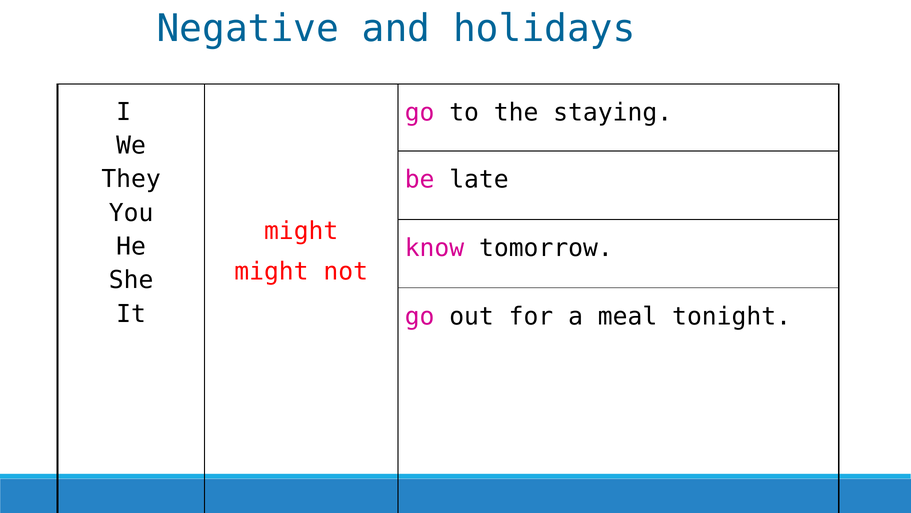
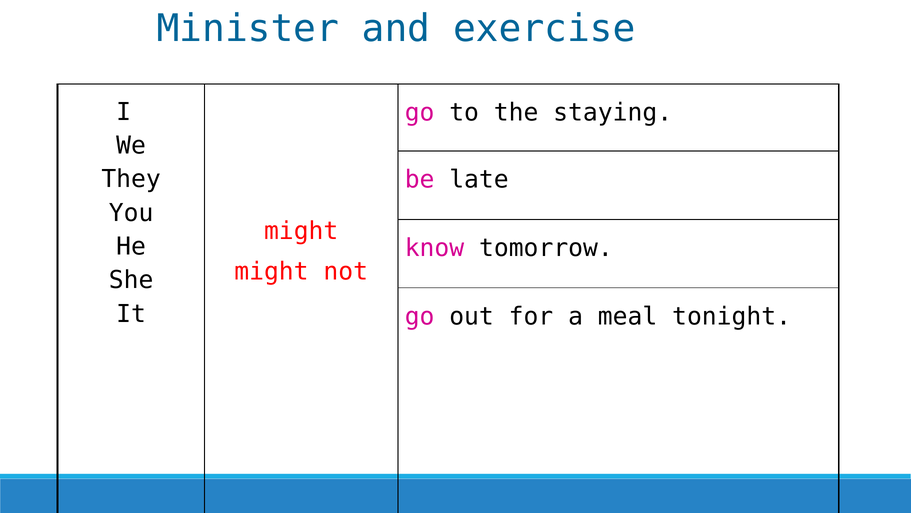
Negative: Negative -> Minister
holidays: holidays -> exercise
